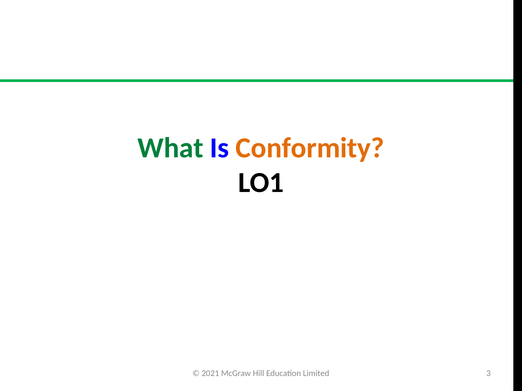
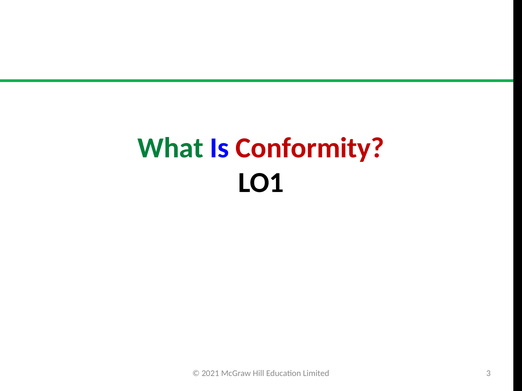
Conformity colour: orange -> red
